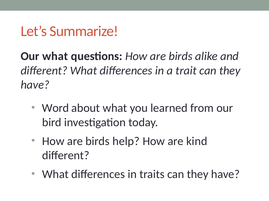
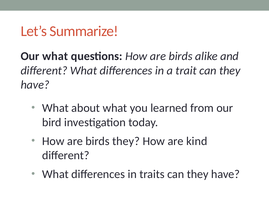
Word at (55, 108): Word -> What
birds help: help -> they
